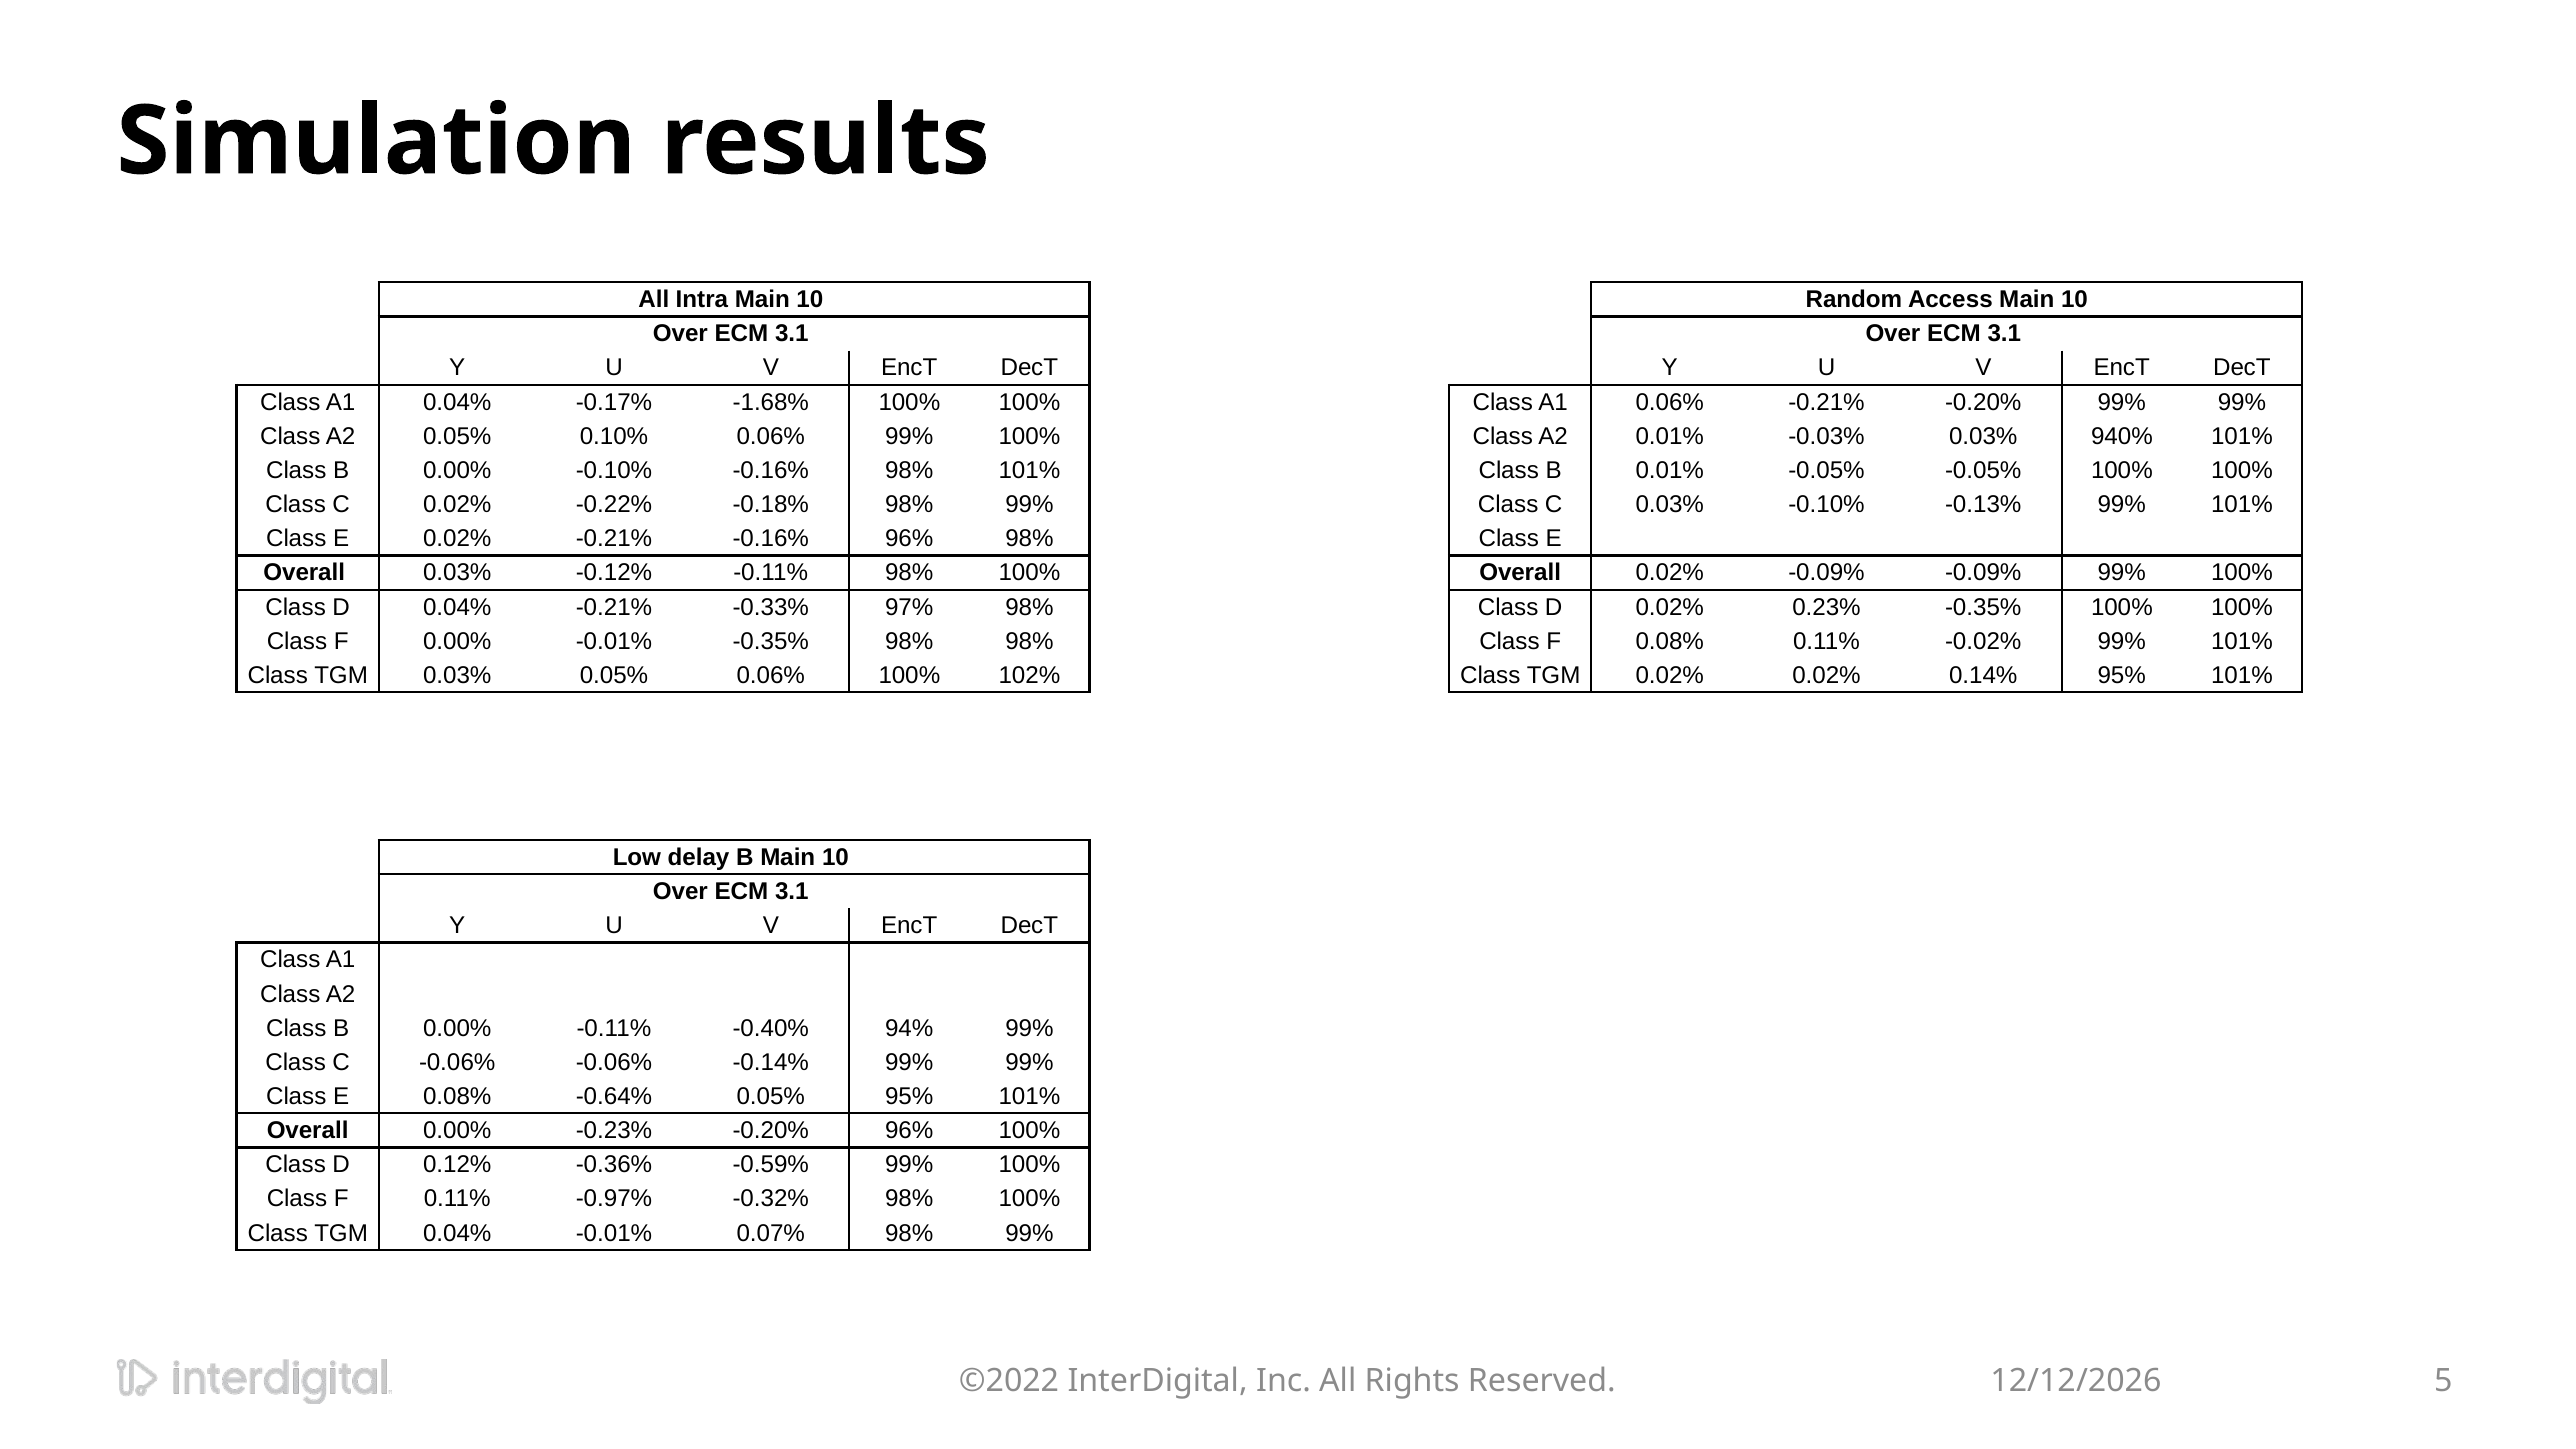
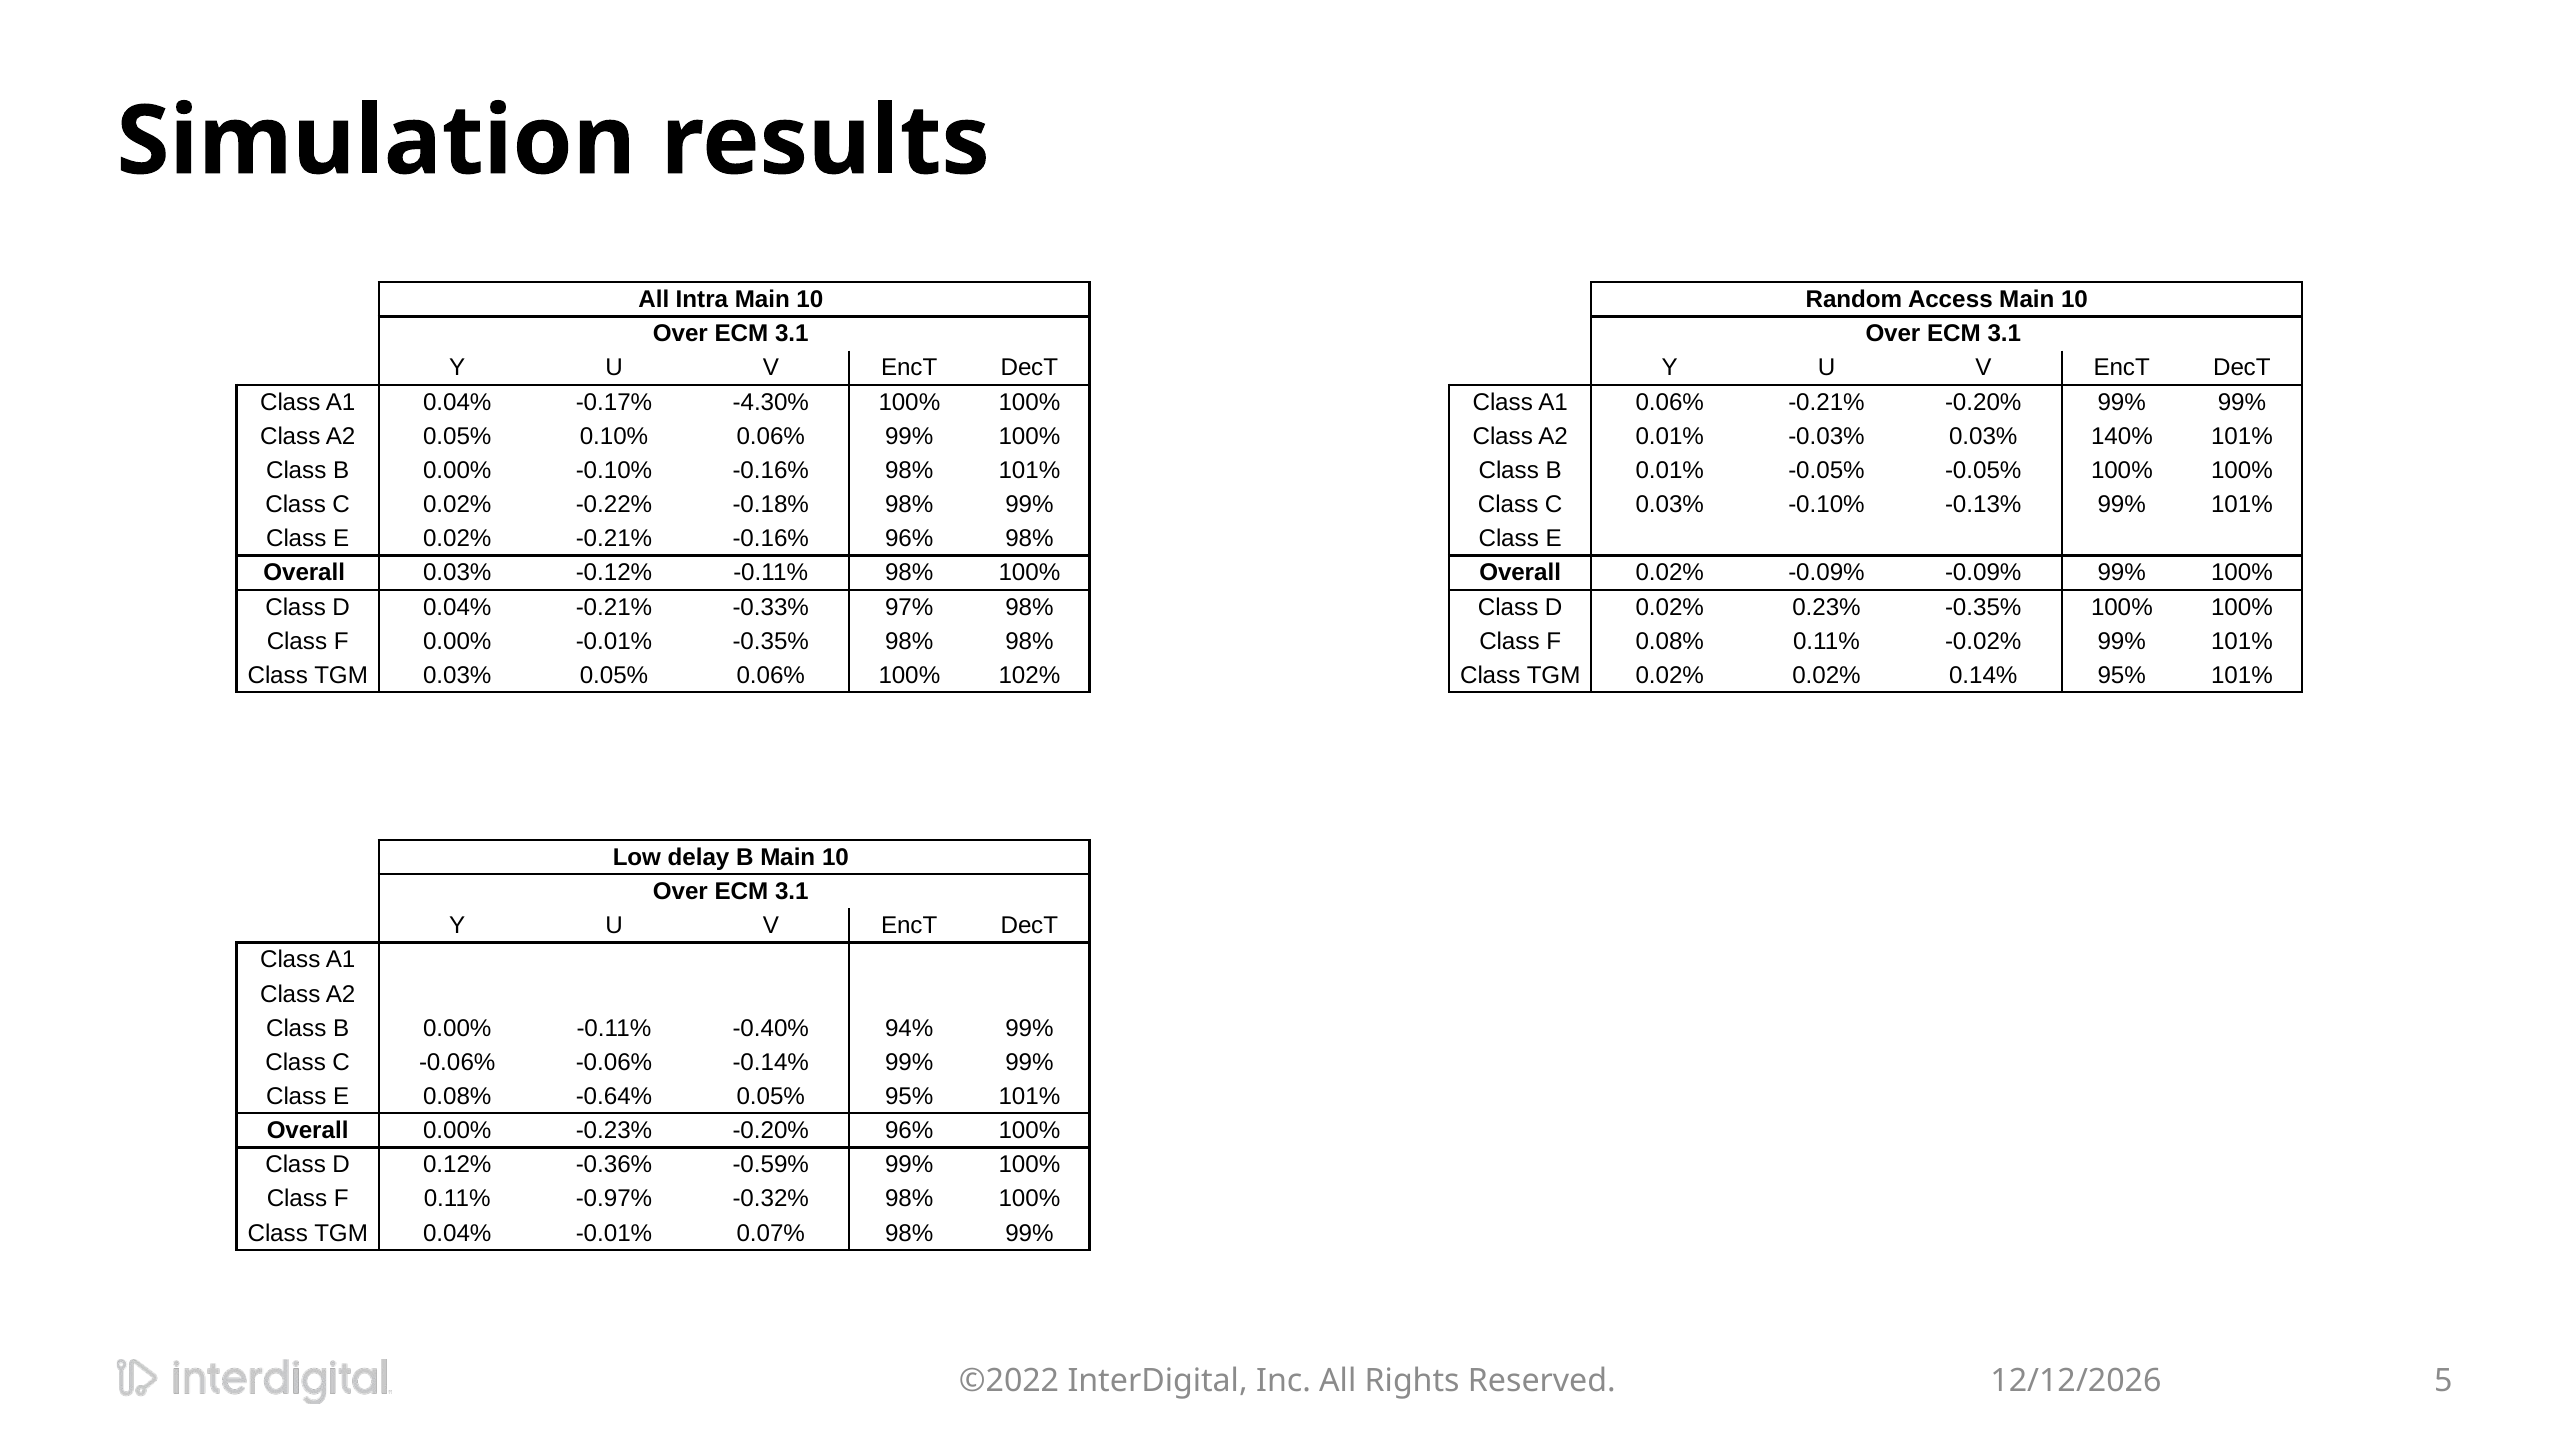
-1.68%: -1.68% -> -4.30%
940%: 940% -> 140%
